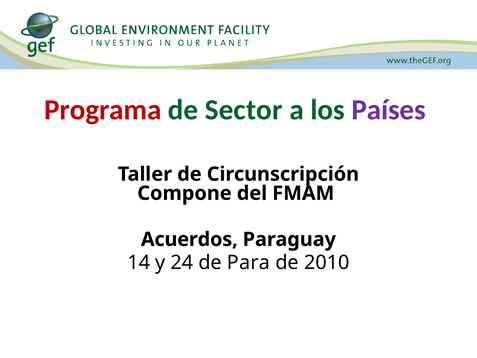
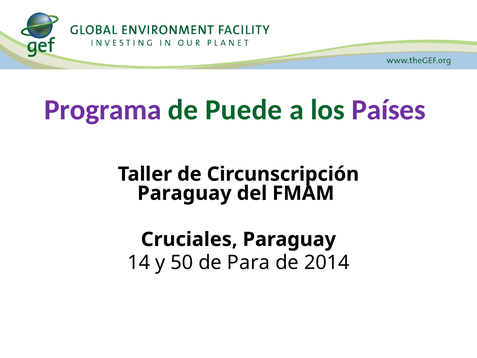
Programa colour: red -> purple
Sector: Sector -> Puede
Compone at (184, 193): Compone -> Paraguay
Acuerdos: Acuerdos -> Cruciales
24: 24 -> 50
2010: 2010 -> 2014
